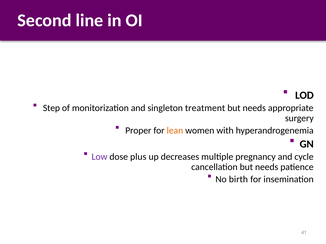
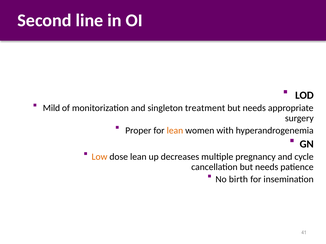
Step: Step -> Mild
Low colour: purple -> orange
dose plus: plus -> lean
